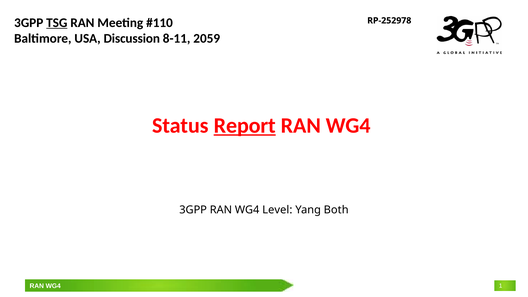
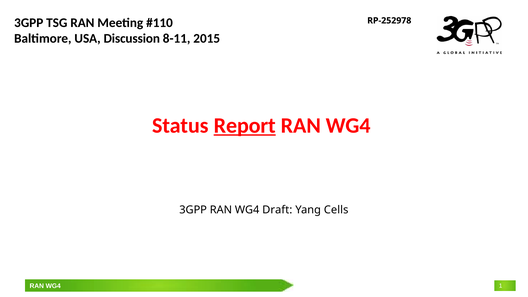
TSG underline: present -> none
2059: 2059 -> 2015
Level: Level -> Draft
Both: Both -> Cells
